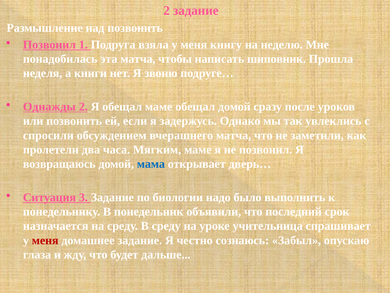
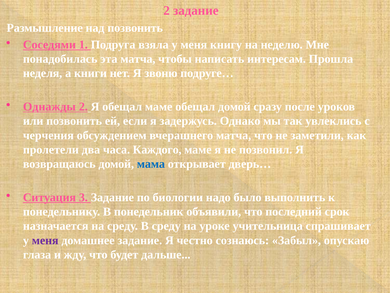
Позвонил at (49, 45): Позвонил -> Соседями
шиповник: шиповник -> интересам
спросили: спросили -> черчения
Мягким: Мягким -> Каждого
меня at (45, 240) colour: red -> purple
